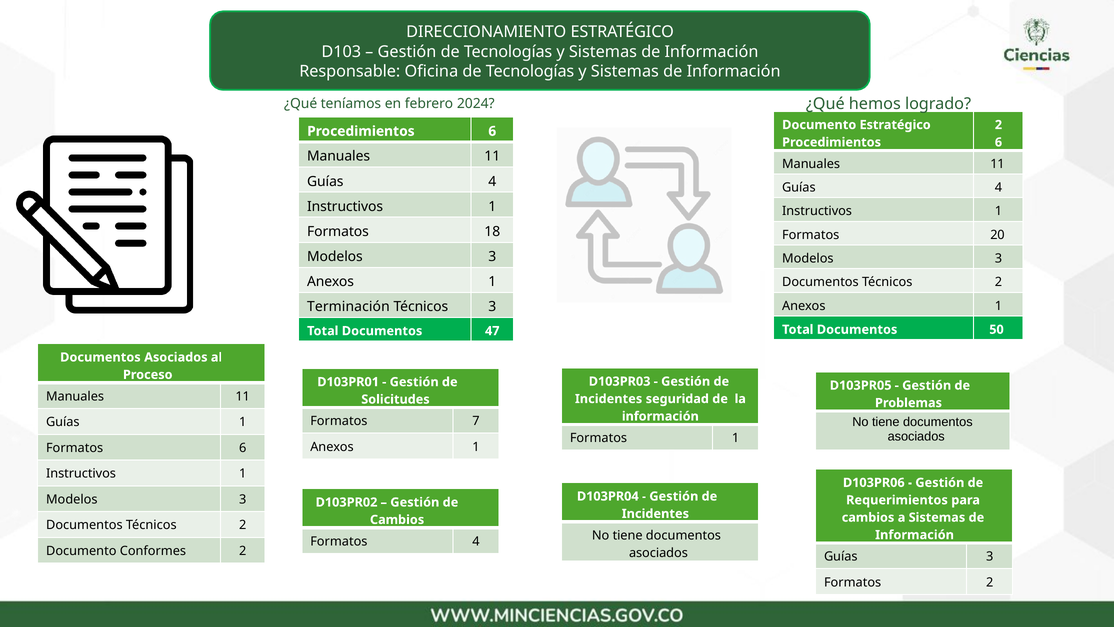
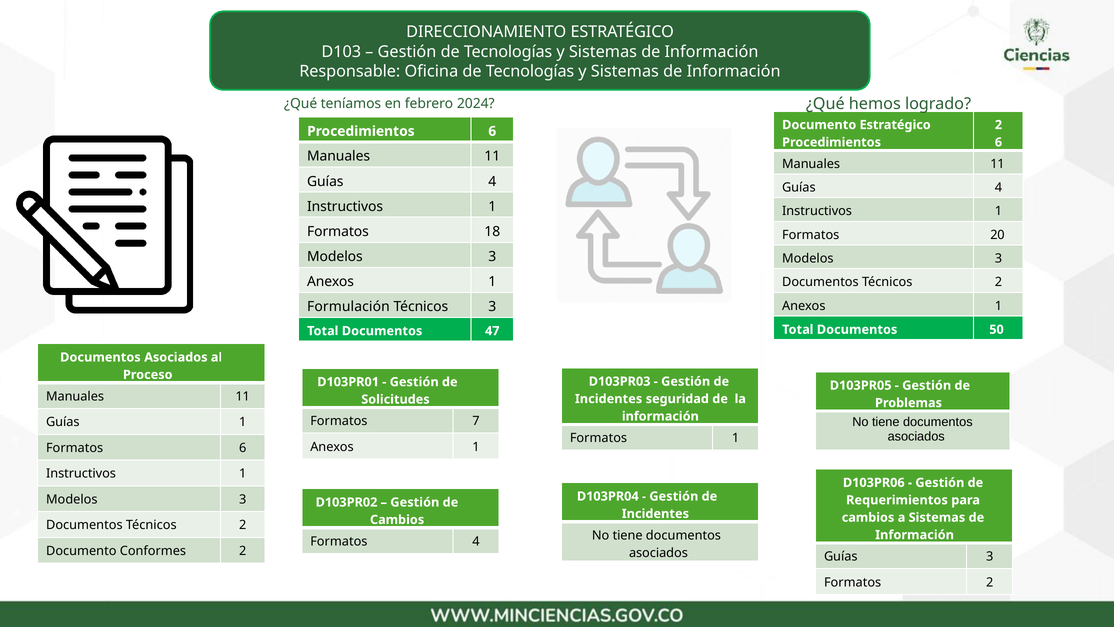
Terminación: Terminación -> Formulación
